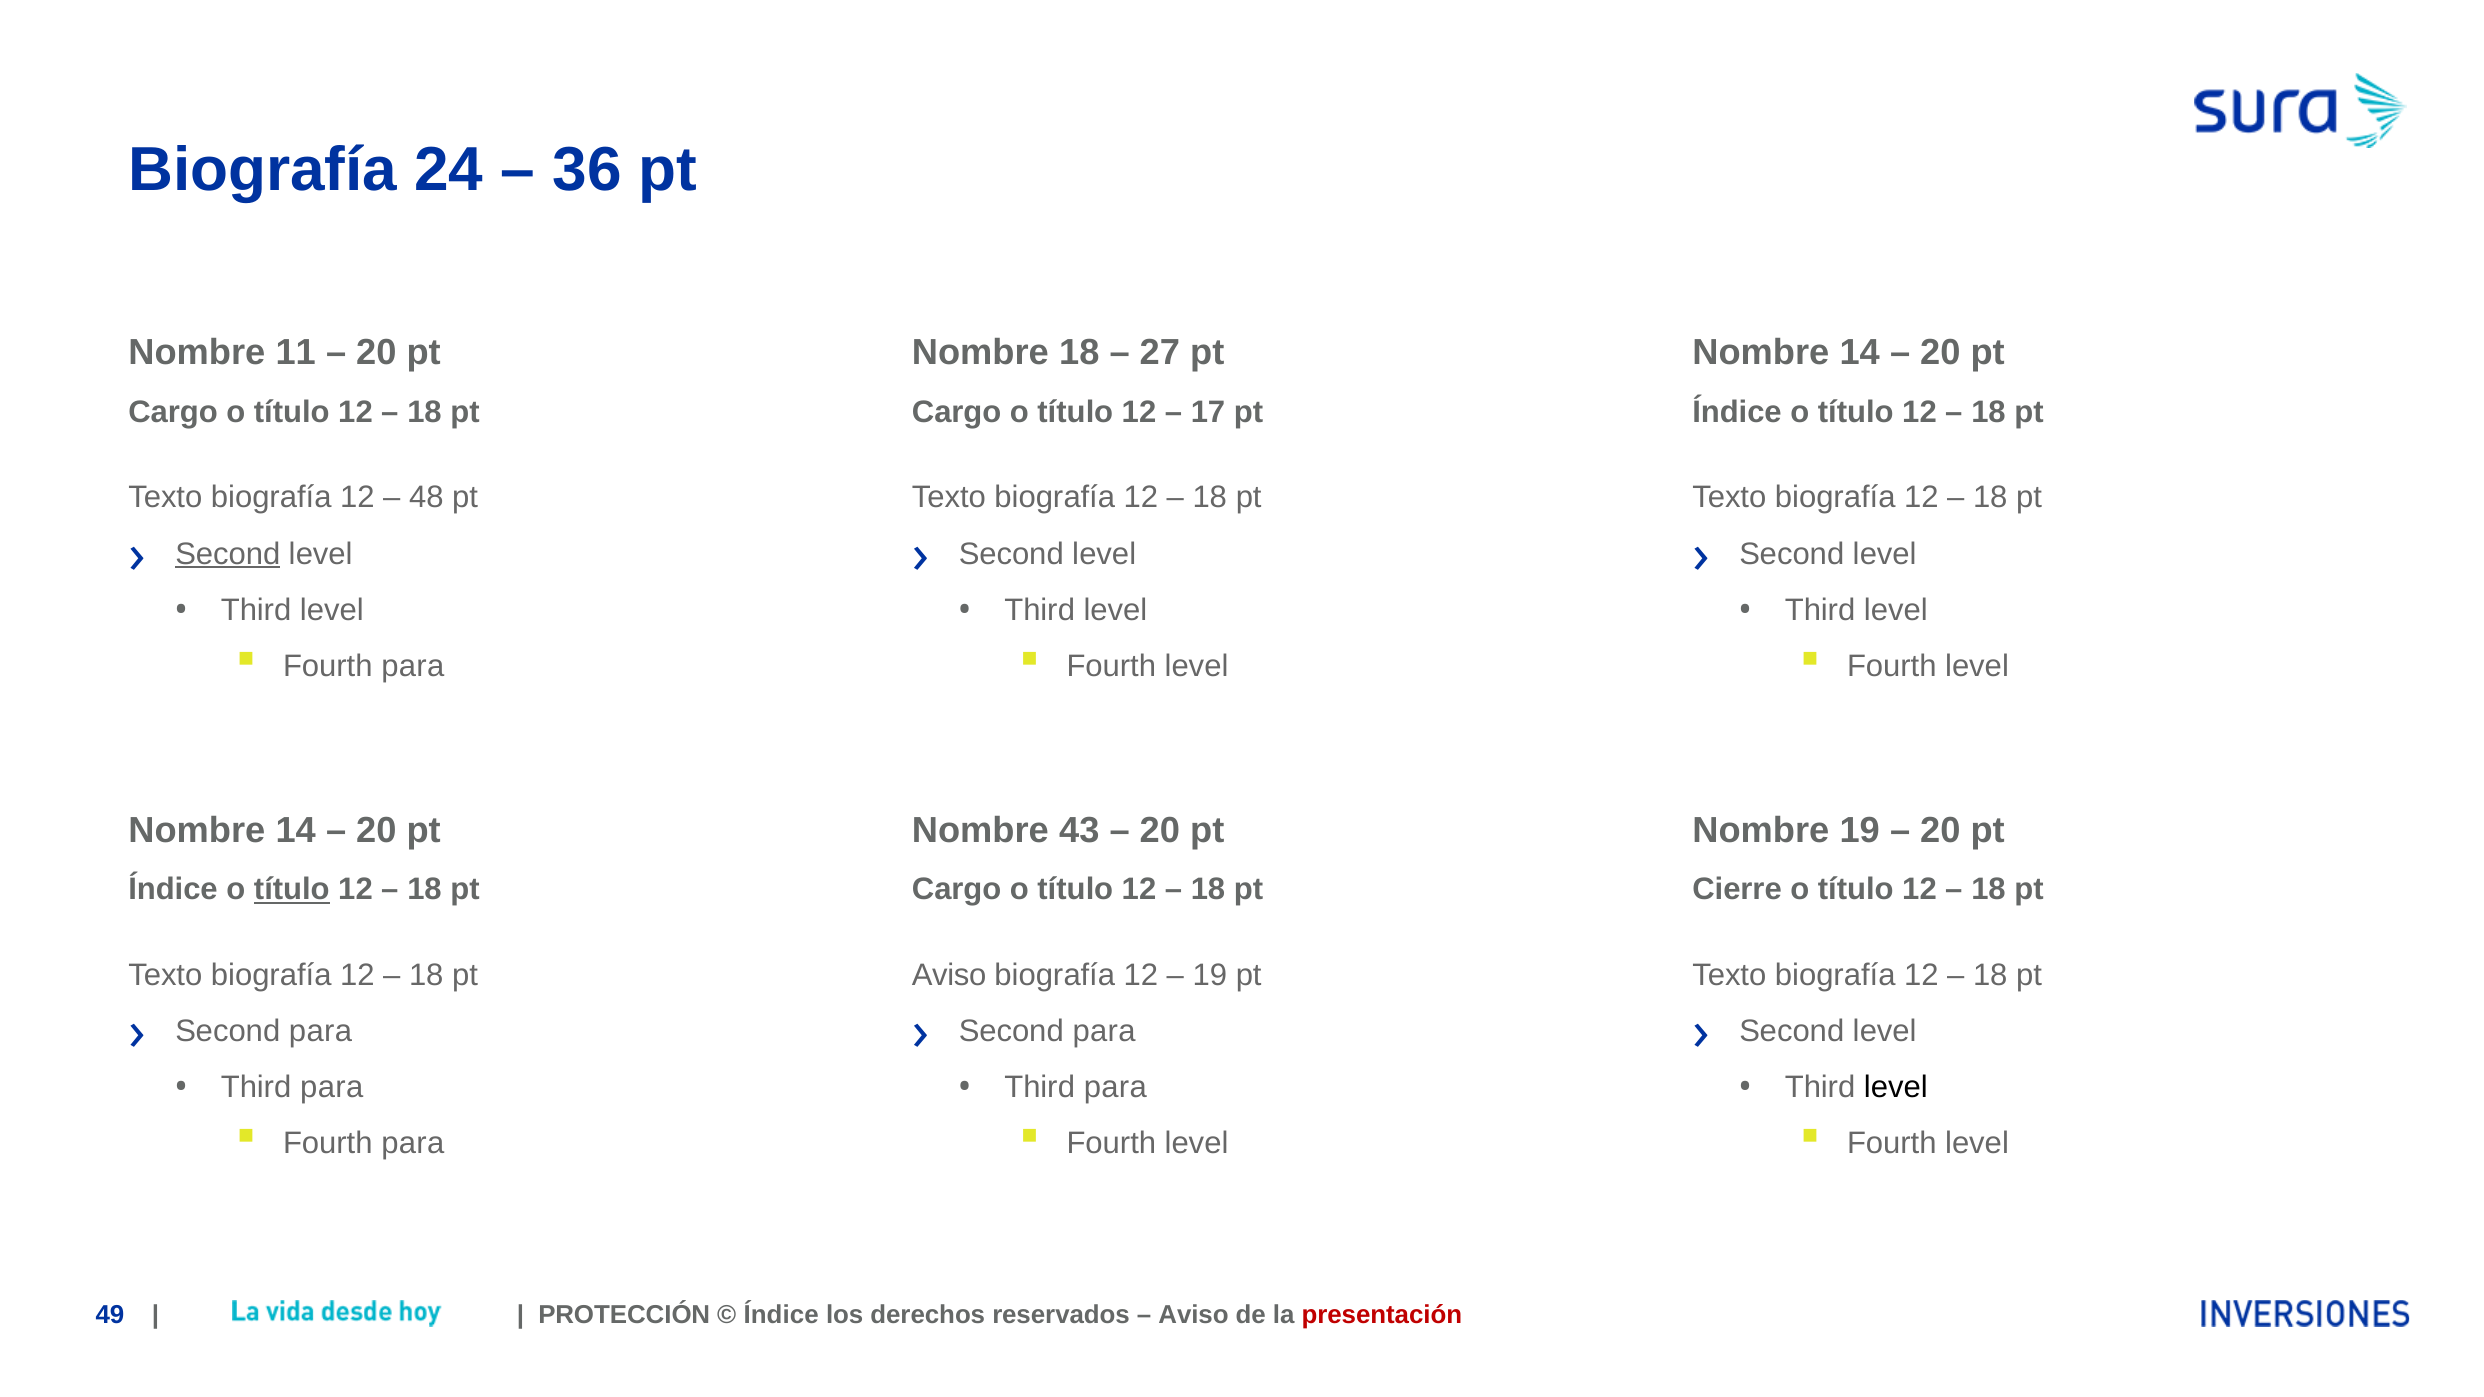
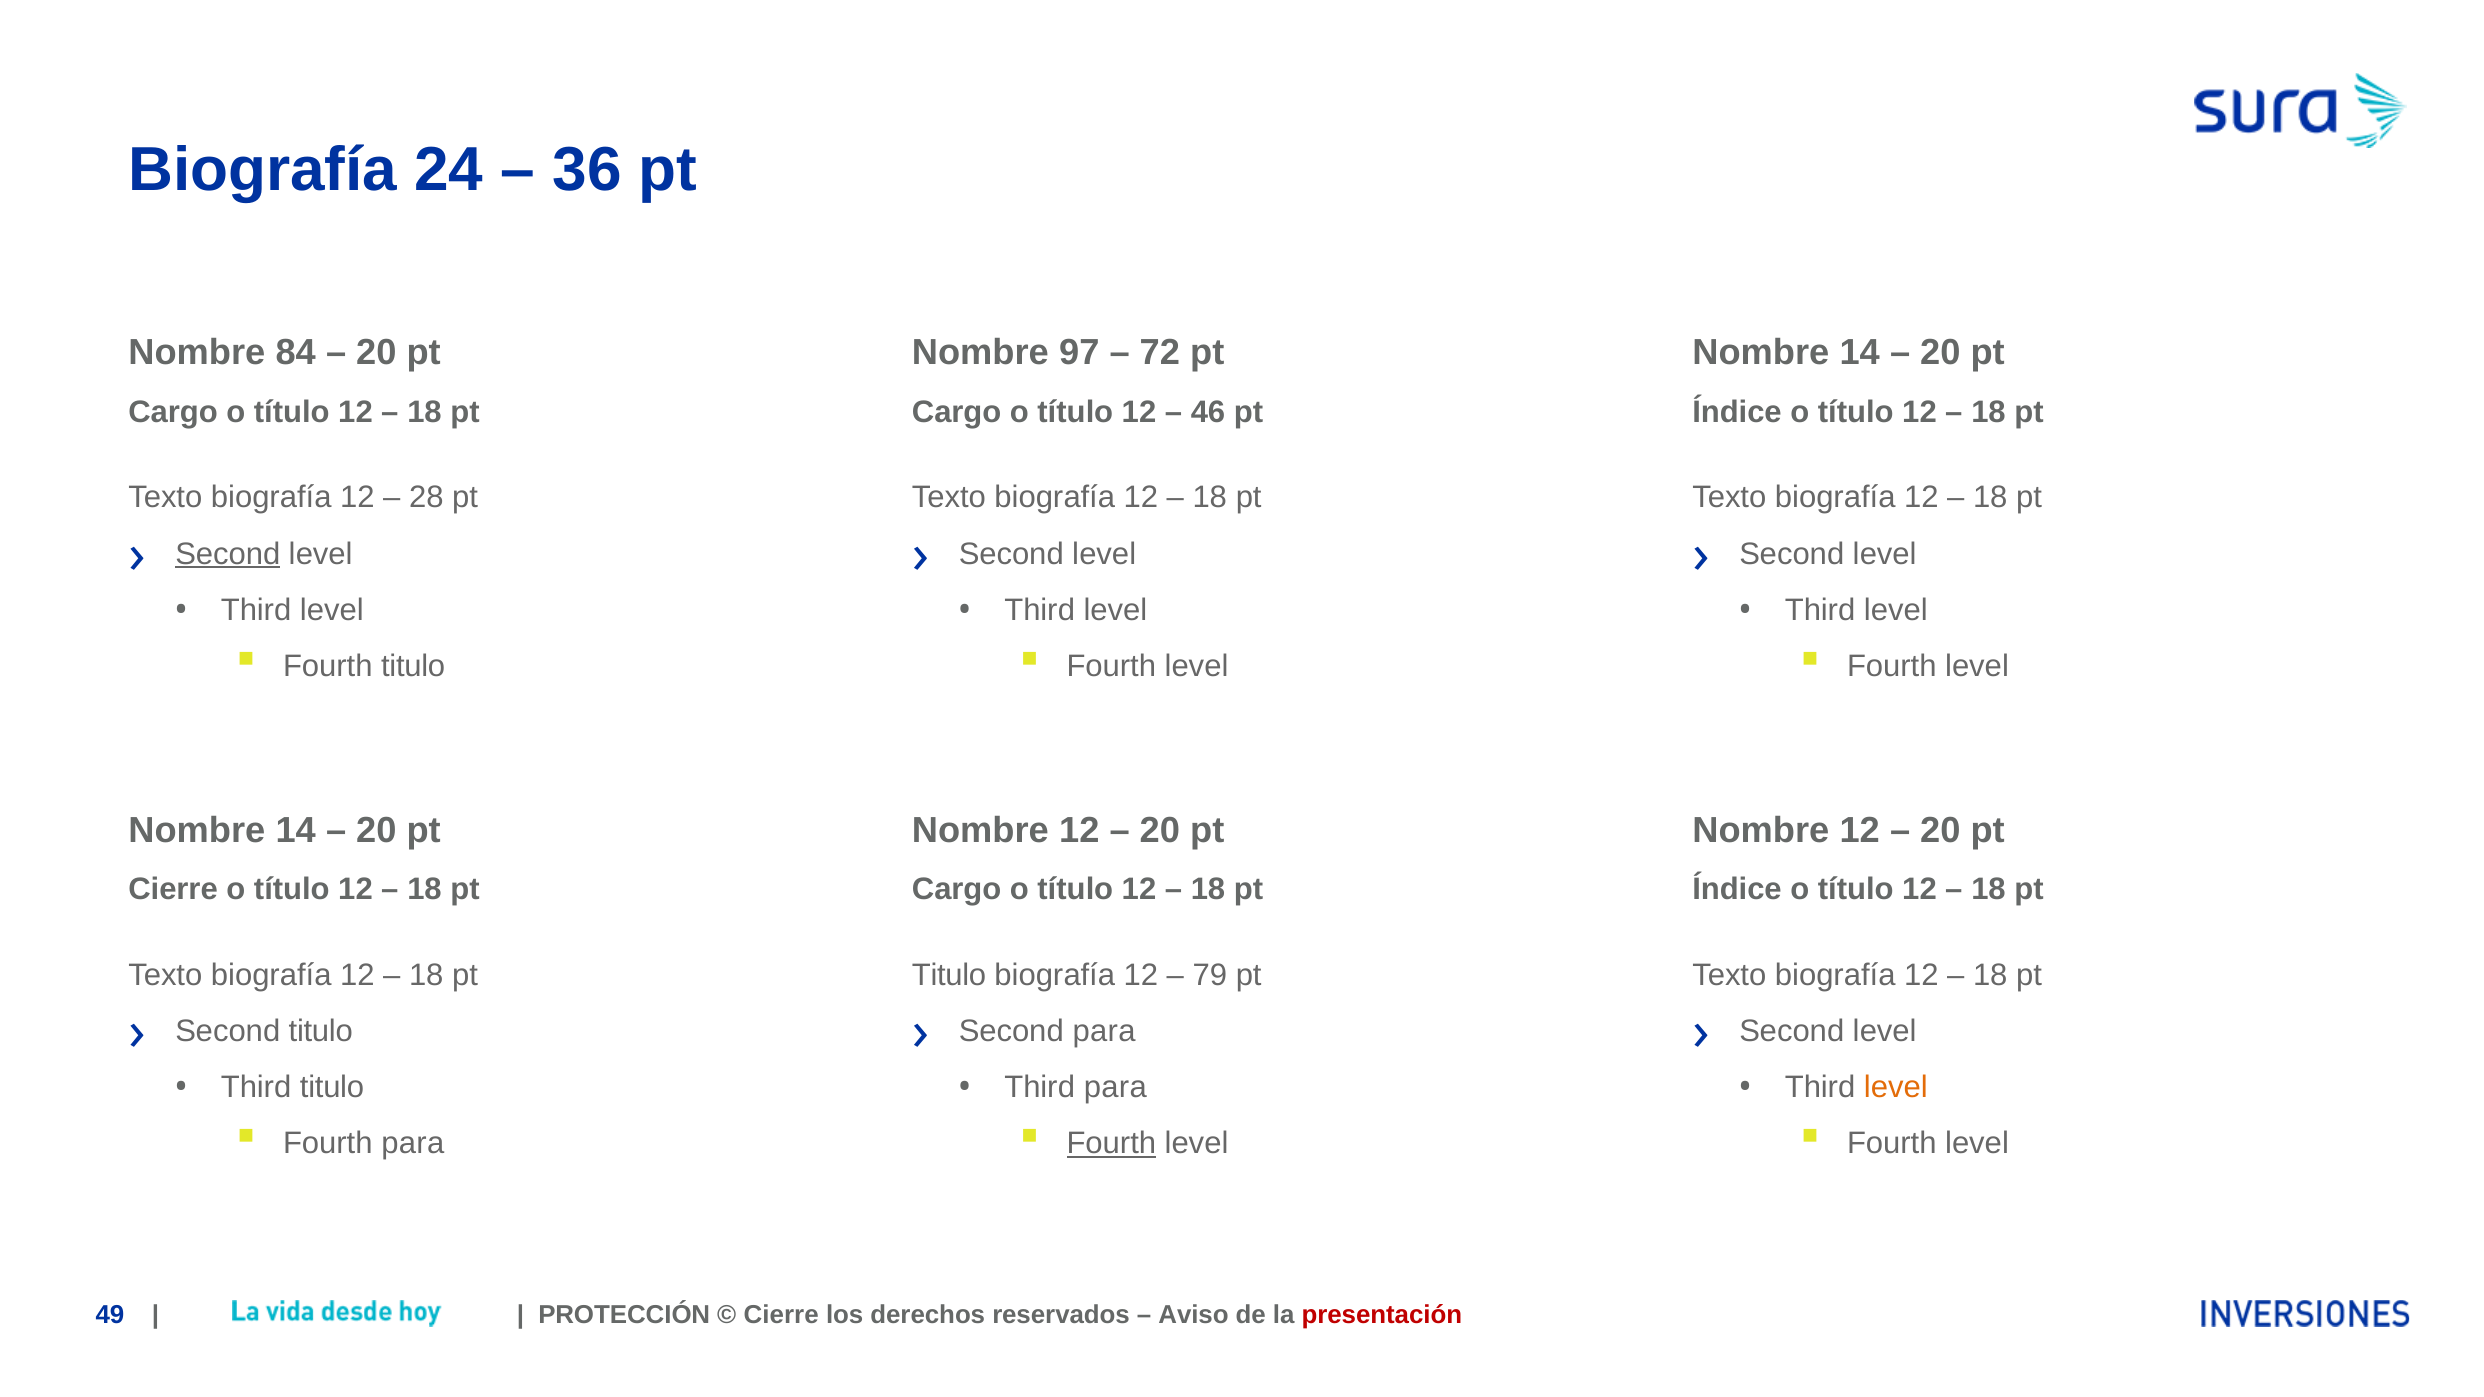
11: 11 -> 84
Nombre 18: 18 -> 97
27: 27 -> 72
17: 17 -> 46
48: 48 -> 28
para at (413, 666): para -> titulo
43 at (1079, 831): 43 -> 12
19 at (1860, 831): 19 -> 12
Índice at (173, 890): Índice -> Cierre
título at (292, 890) underline: present -> none
Cierre at (1737, 890): Cierre -> Índice
Aviso at (949, 976): Aviso -> Titulo
19 at (1210, 976): 19 -> 79
para at (320, 1032): para -> titulo
para at (332, 1088): para -> titulo
level at (1896, 1088) colour: black -> orange
Fourth at (1111, 1144) underline: none -> present
Índice at (781, 1315): Índice -> Cierre
